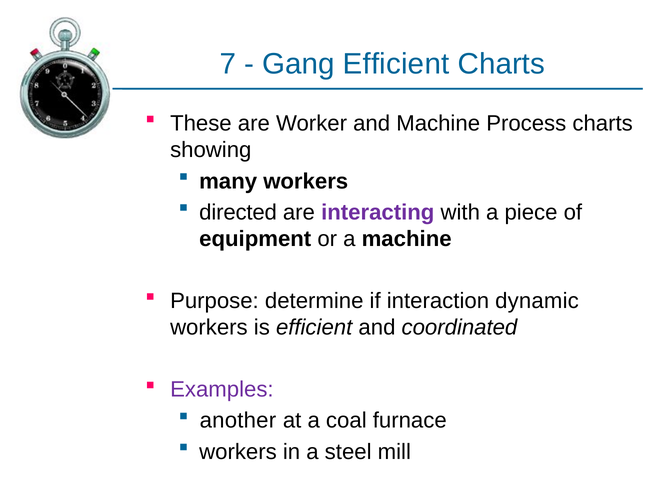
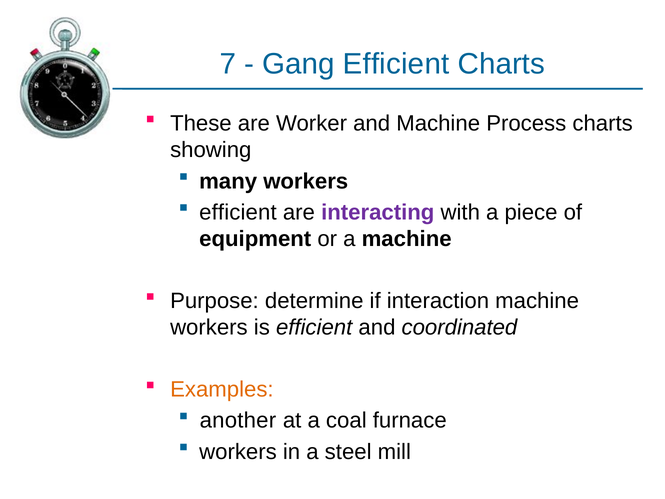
directed at (238, 212): directed -> efficient
interaction dynamic: dynamic -> machine
Examples colour: purple -> orange
